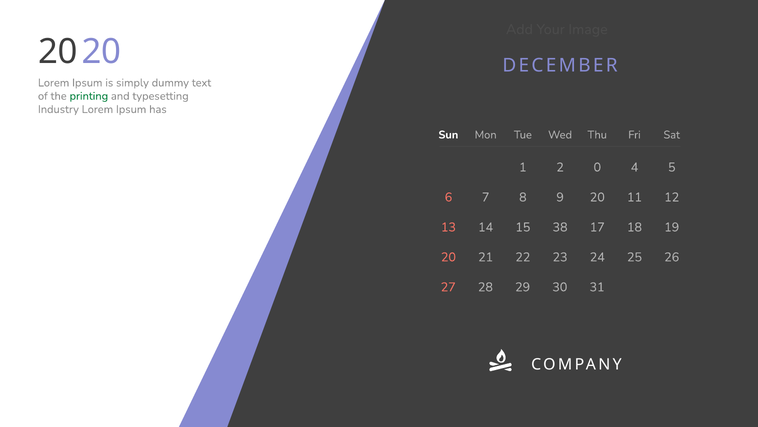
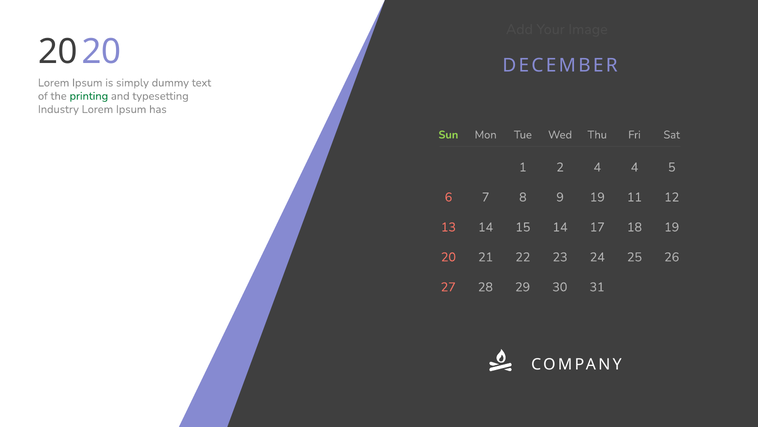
Sun colour: white -> light green
2 0: 0 -> 4
9 20: 20 -> 19
15 38: 38 -> 14
